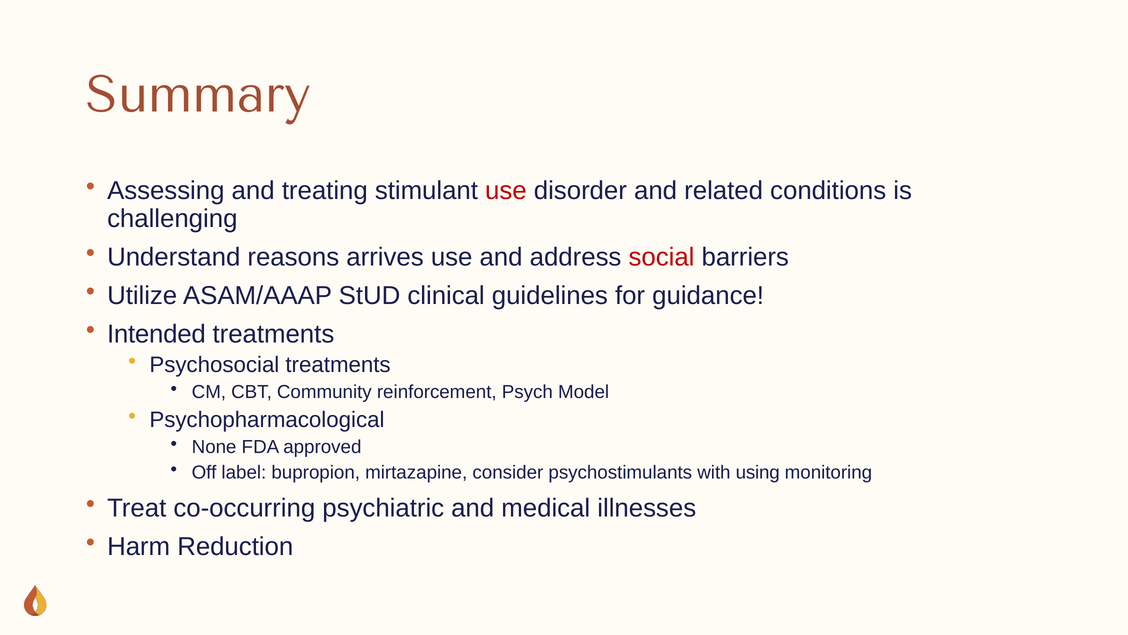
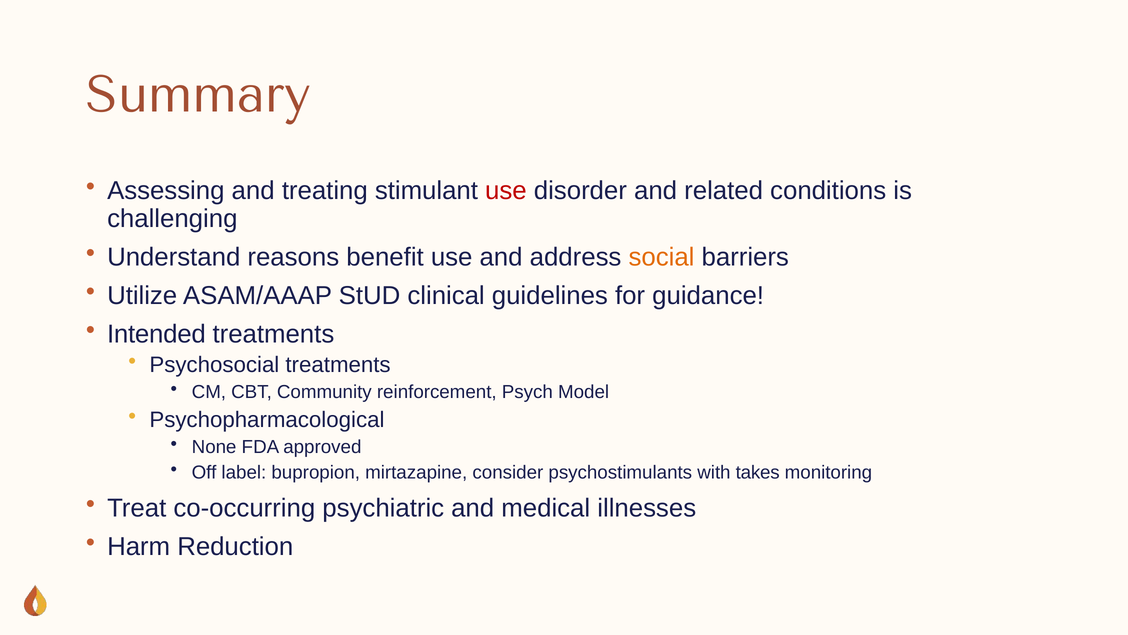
arrives: arrives -> benefit
social colour: red -> orange
using: using -> takes
